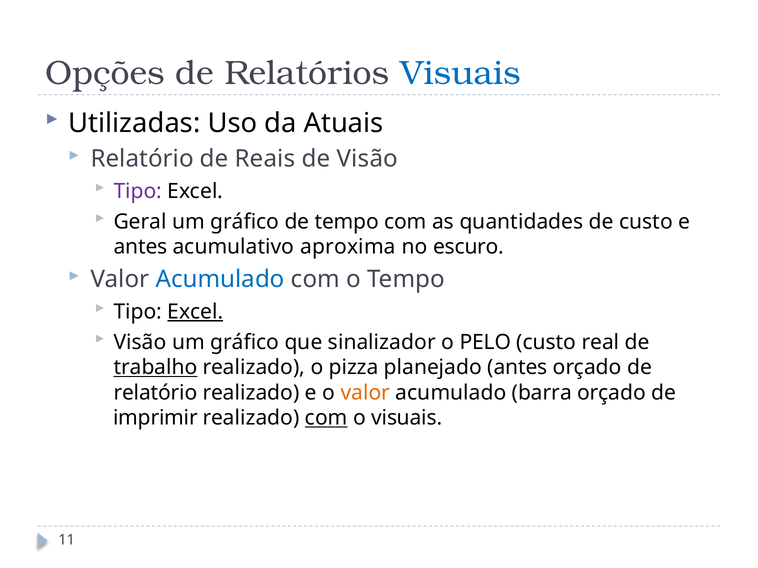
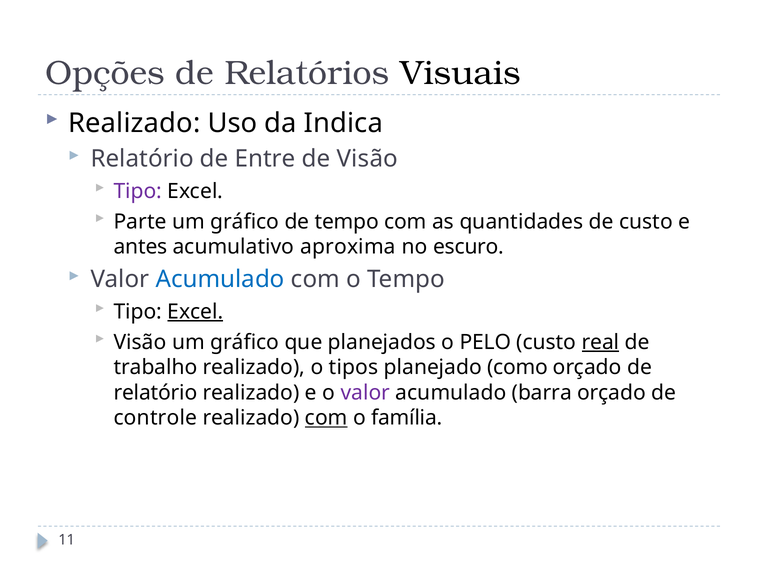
Visuais at (461, 73) colour: blue -> black
Utilizadas at (134, 123): Utilizadas -> Realizado
Atuais: Atuais -> Indica
Reais: Reais -> Entre
Geral: Geral -> Parte
sinalizador: sinalizador -> planejados
real underline: none -> present
trabalho underline: present -> none
pizza: pizza -> tipos
planejado antes: antes -> como
valor at (365, 393) colour: orange -> purple
imprimir: imprimir -> controle
o visuais: visuais -> família
